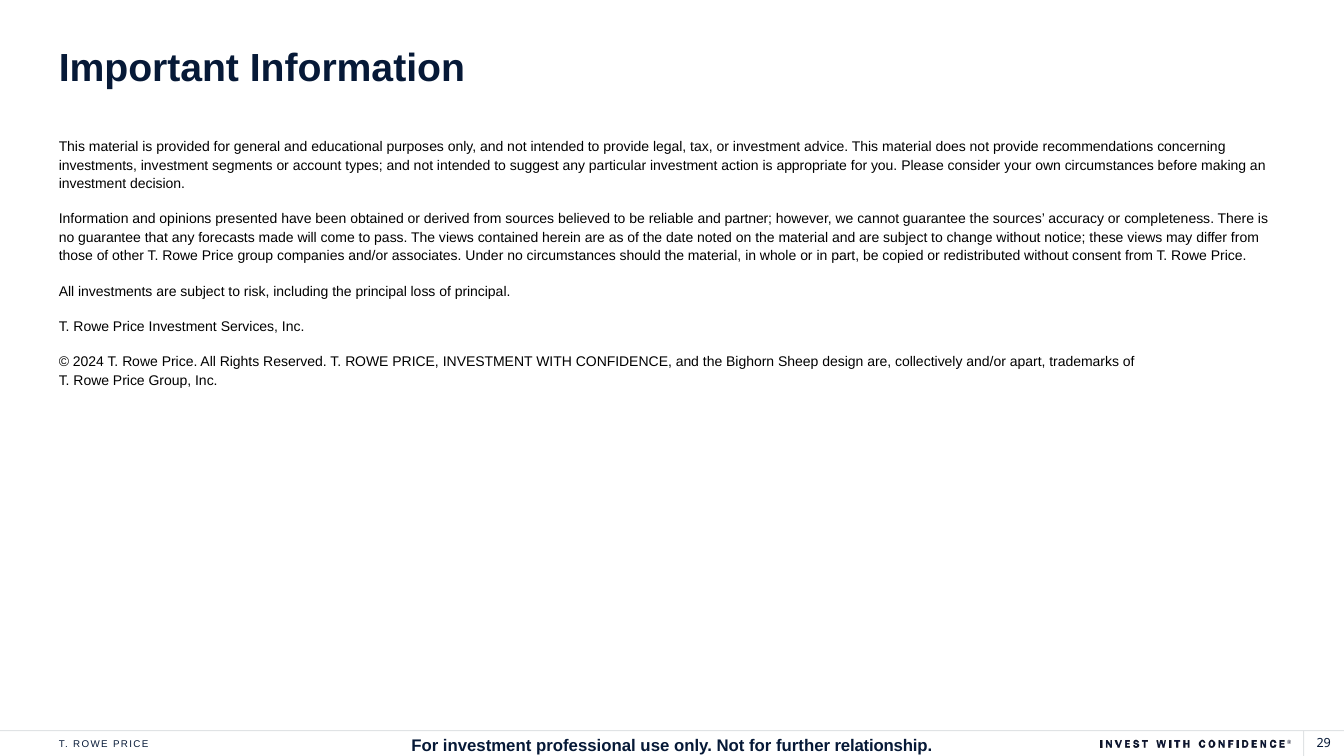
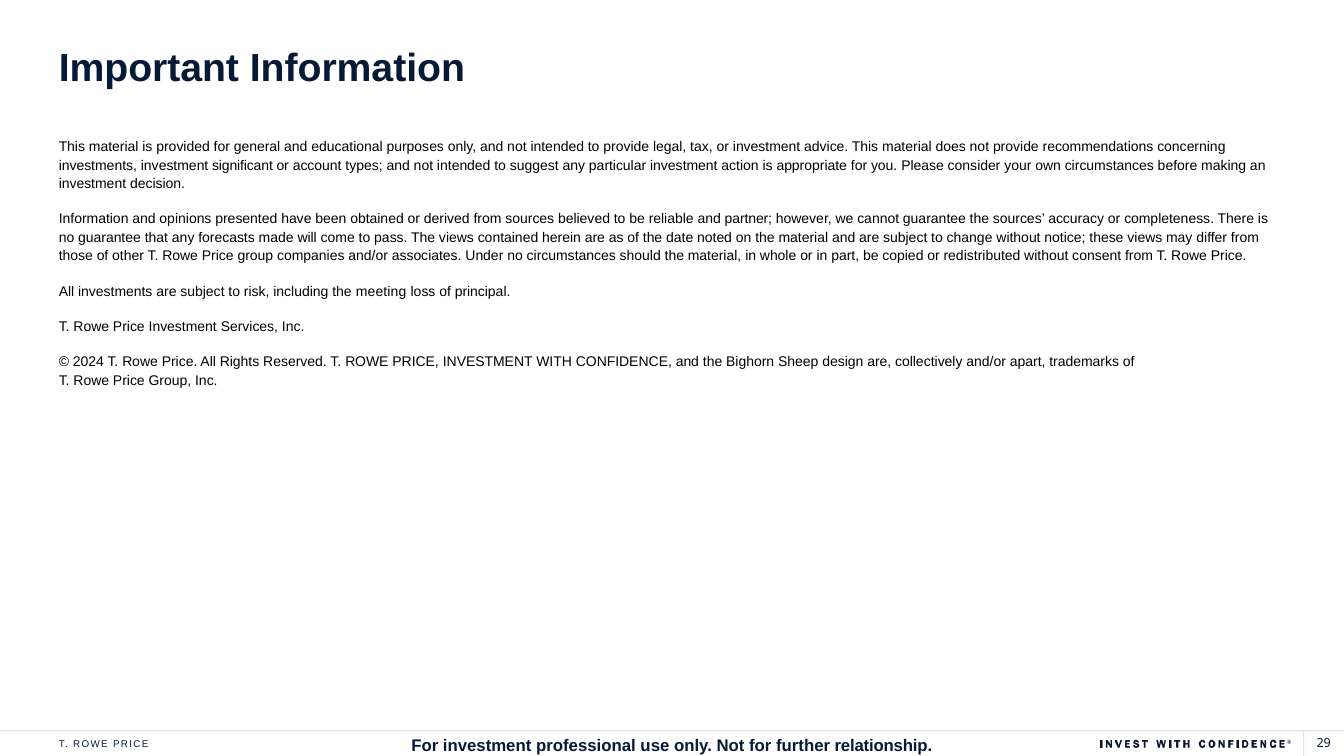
segments: segments -> significant
the principal: principal -> meeting
